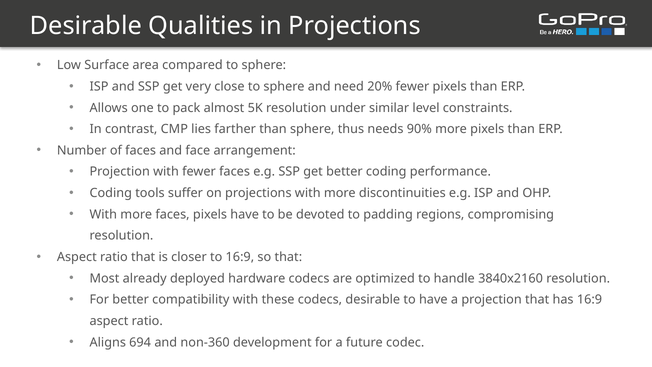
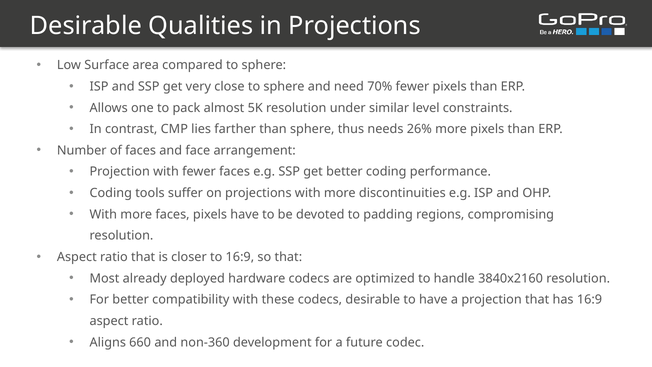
20%: 20% -> 70%
90%: 90% -> 26%
694: 694 -> 660
